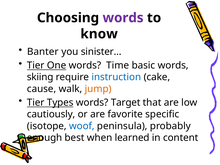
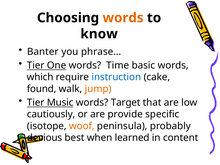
words at (123, 18) colour: purple -> orange
sinister…: sinister… -> phrase…
skiing: skiing -> which
cause: cause -> found
Types: Types -> Music
favorite: favorite -> provide
woof colour: blue -> orange
enough: enough -> devious
